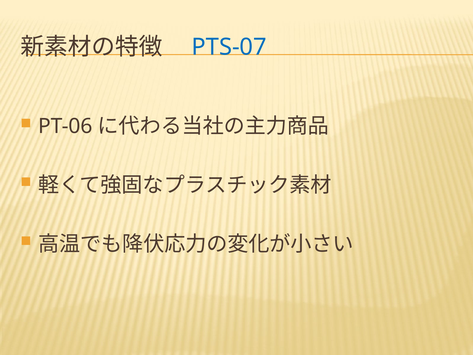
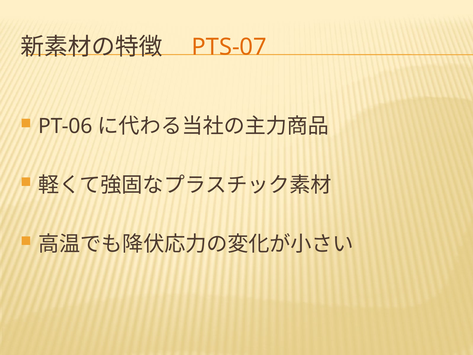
PTS-07 colour: blue -> orange
